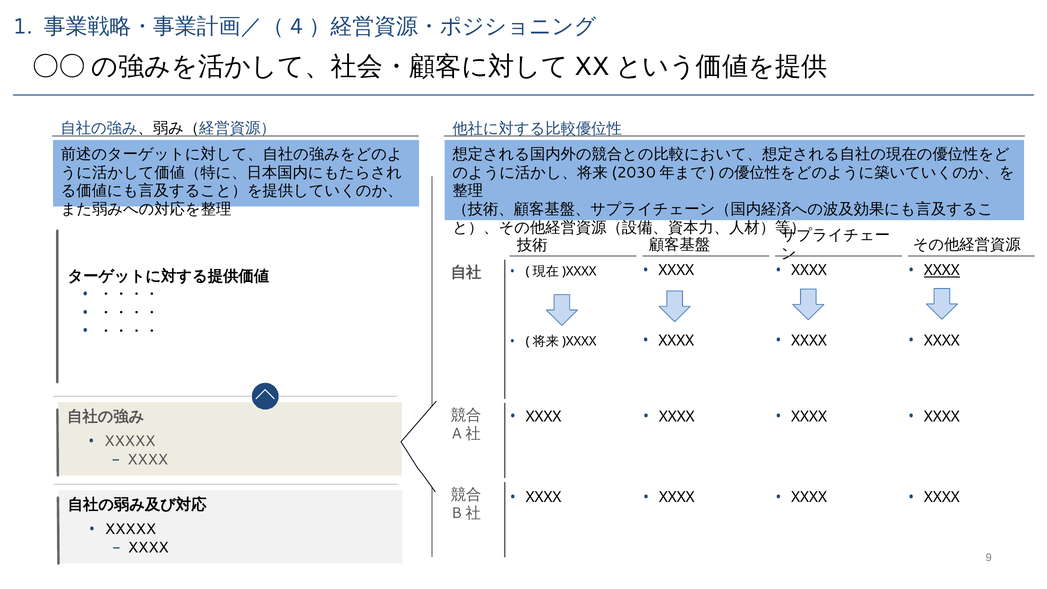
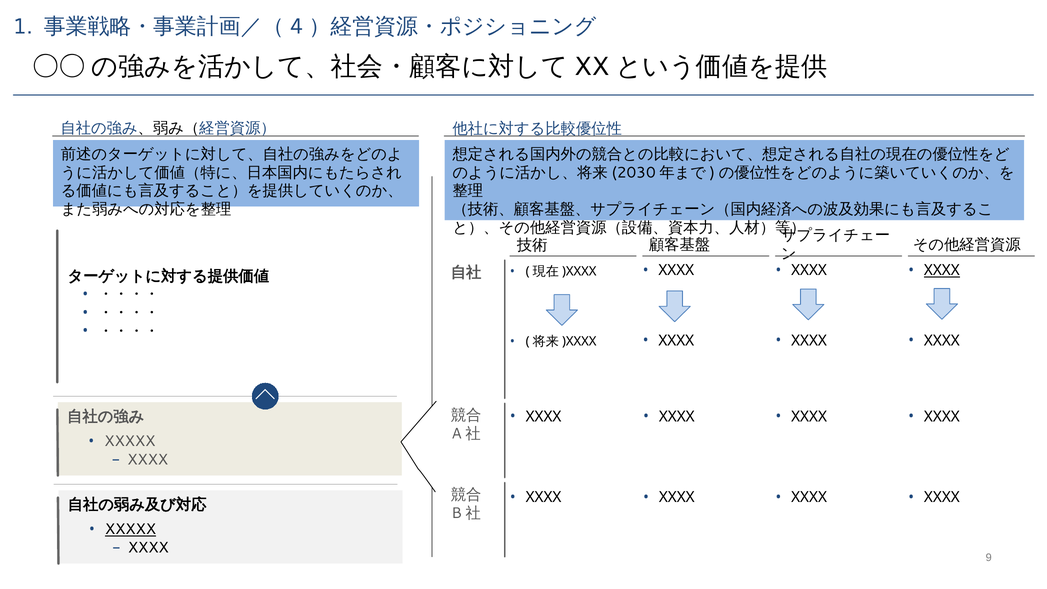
XXXXX at (130, 529) underline: none -> present
